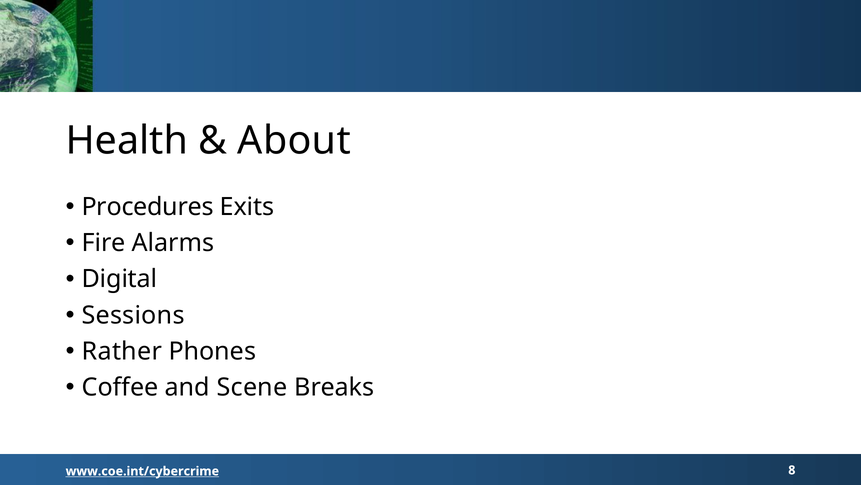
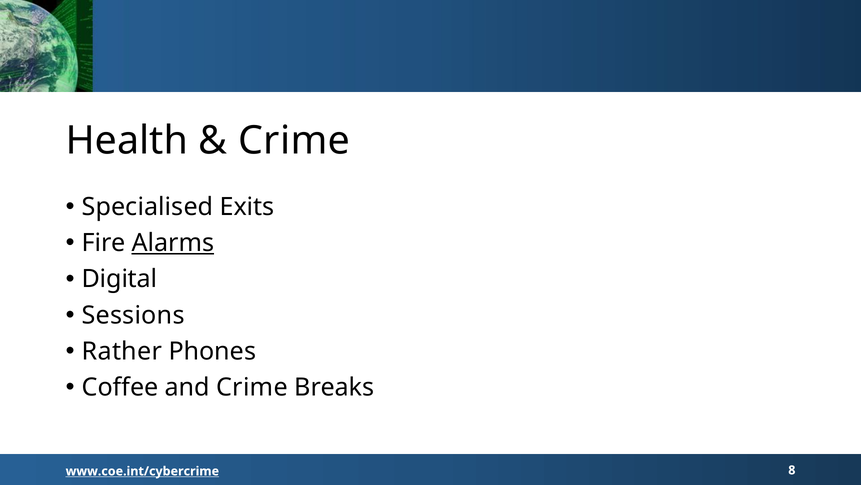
About at (294, 141): About -> Crime
Procedures: Procedures -> Specialised
Alarms underline: none -> present
and Scene: Scene -> Crime
